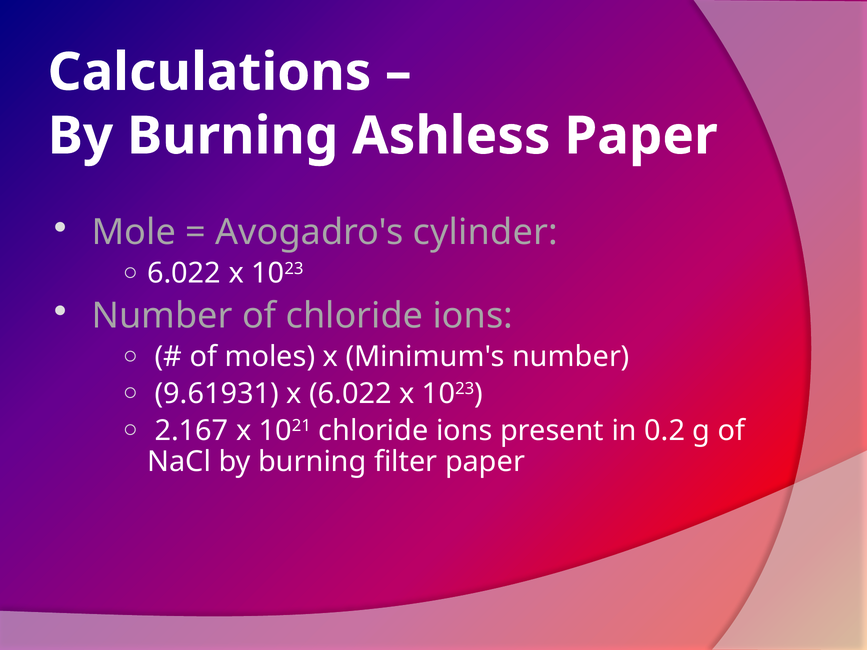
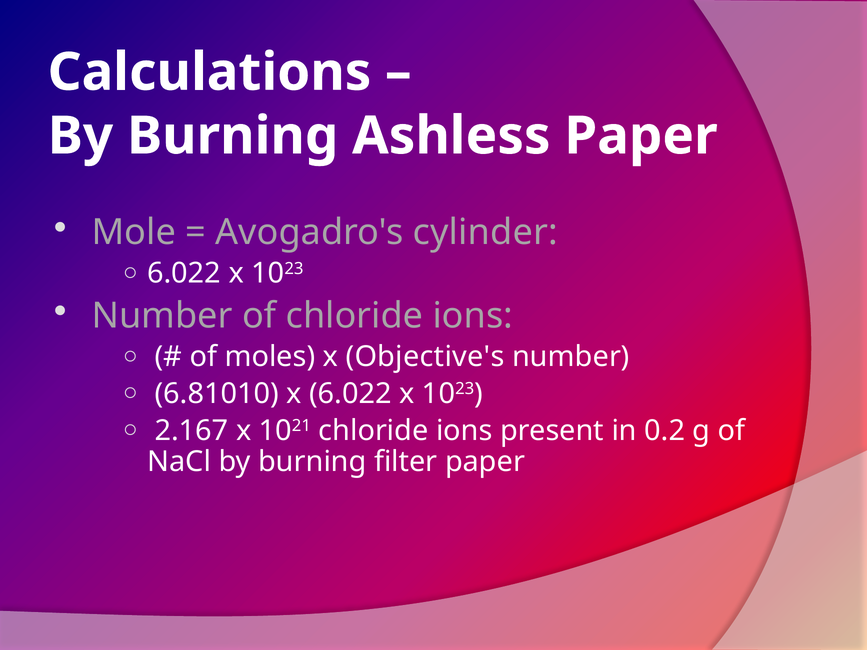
Minimum's: Minimum's -> Objective's
9.61931: 9.61931 -> 6.81010
